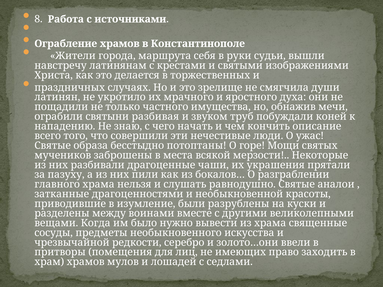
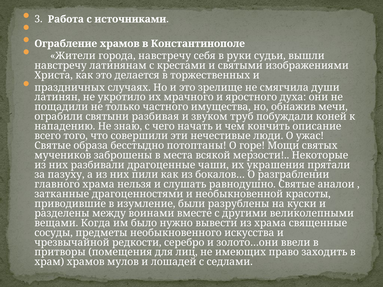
8: 8 -> 3
города маршрута: маршрута -> навстречу
